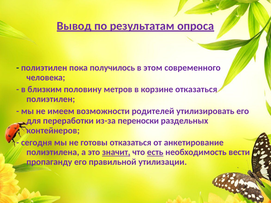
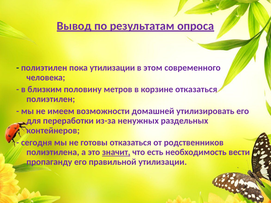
пока получилось: получилось -> утилизации
родителей: родителей -> домашней
переноски: переноски -> ненужных
анкетирование: анкетирование -> родственников
есть underline: present -> none
